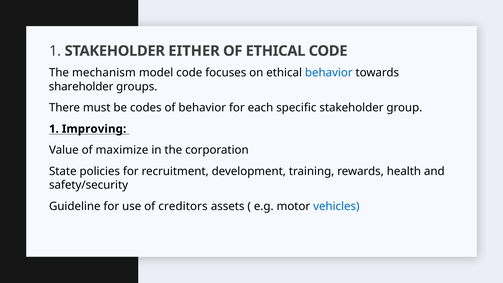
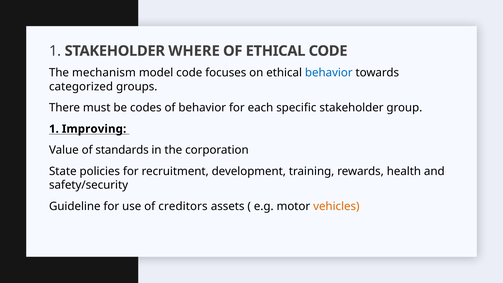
EITHER: EITHER -> WHERE
shareholder: shareholder -> categorized
maximize: maximize -> standards
vehicles colour: blue -> orange
